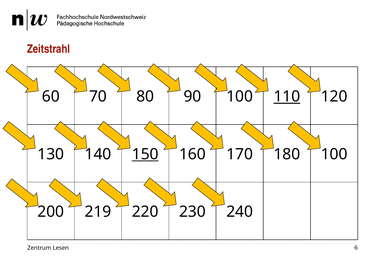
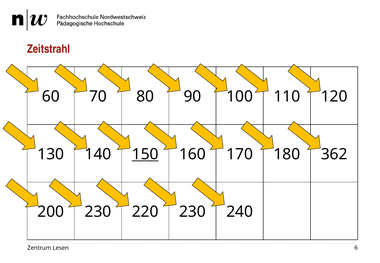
110 underline: present -> none
180 100: 100 -> 362
200 219: 219 -> 230
